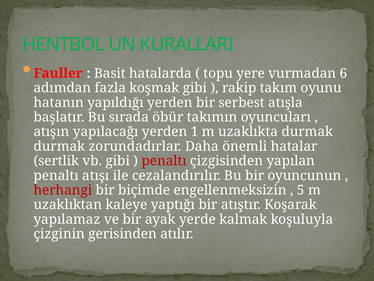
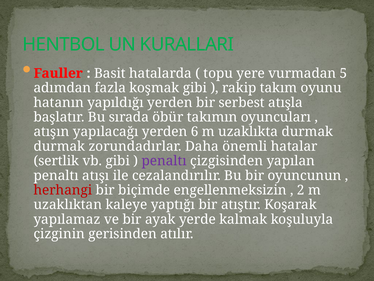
6: 6 -> 5
1: 1 -> 6
penaltı at (164, 161) colour: red -> purple
5: 5 -> 2
